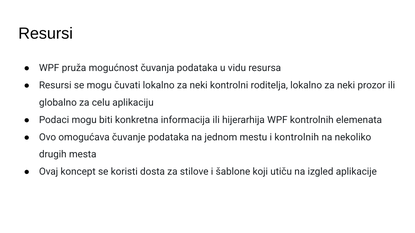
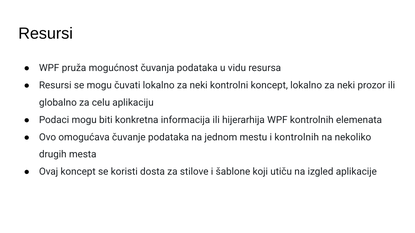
kontrolni roditelja: roditelja -> koncept
